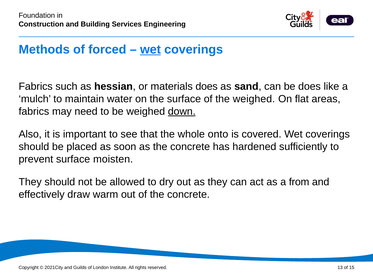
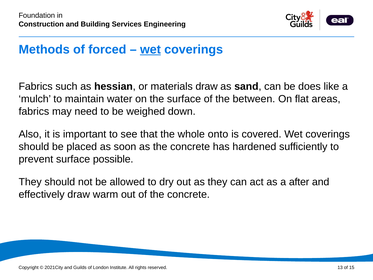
materials does: does -> draw
the weighed: weighed -> between
down underline: present -> none
moisten: moisten -> possible
from: from -> after
